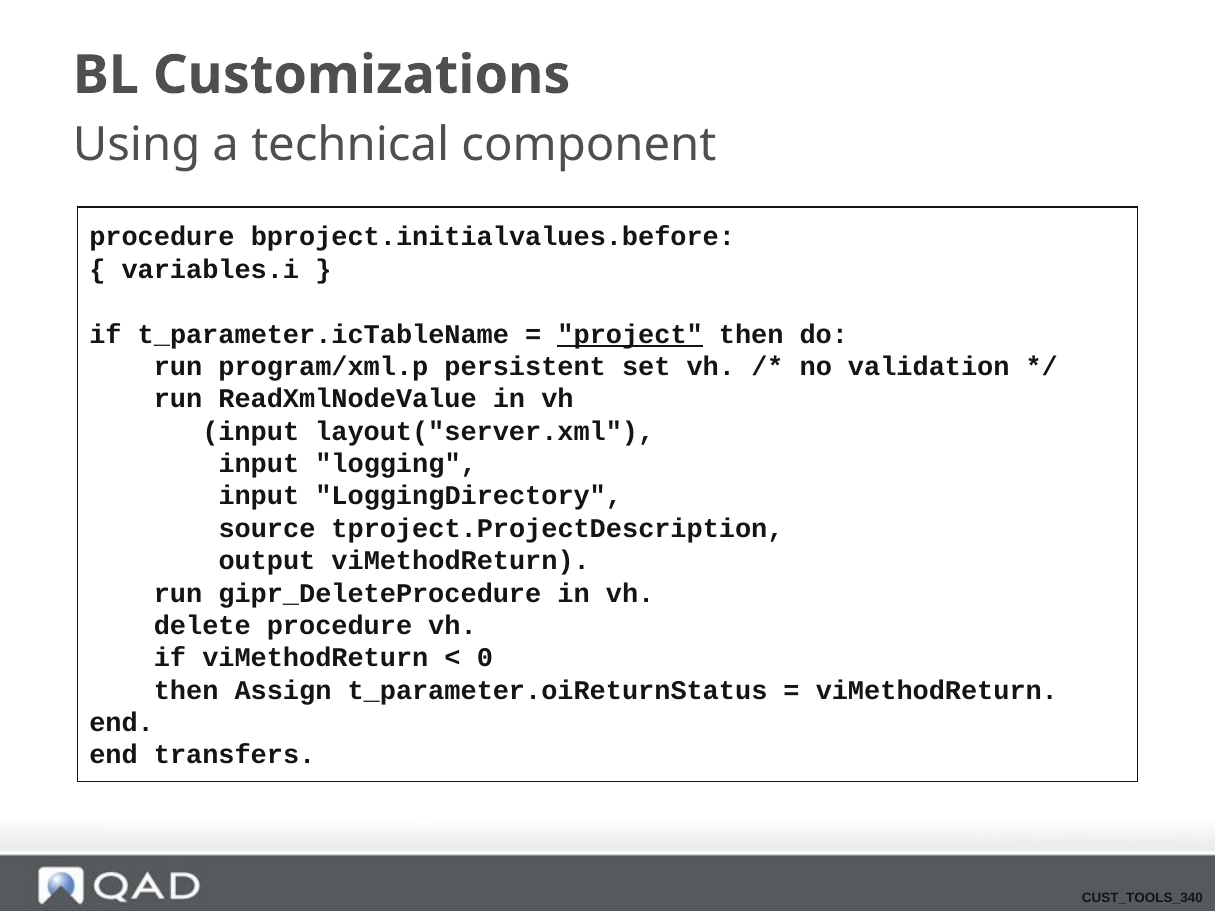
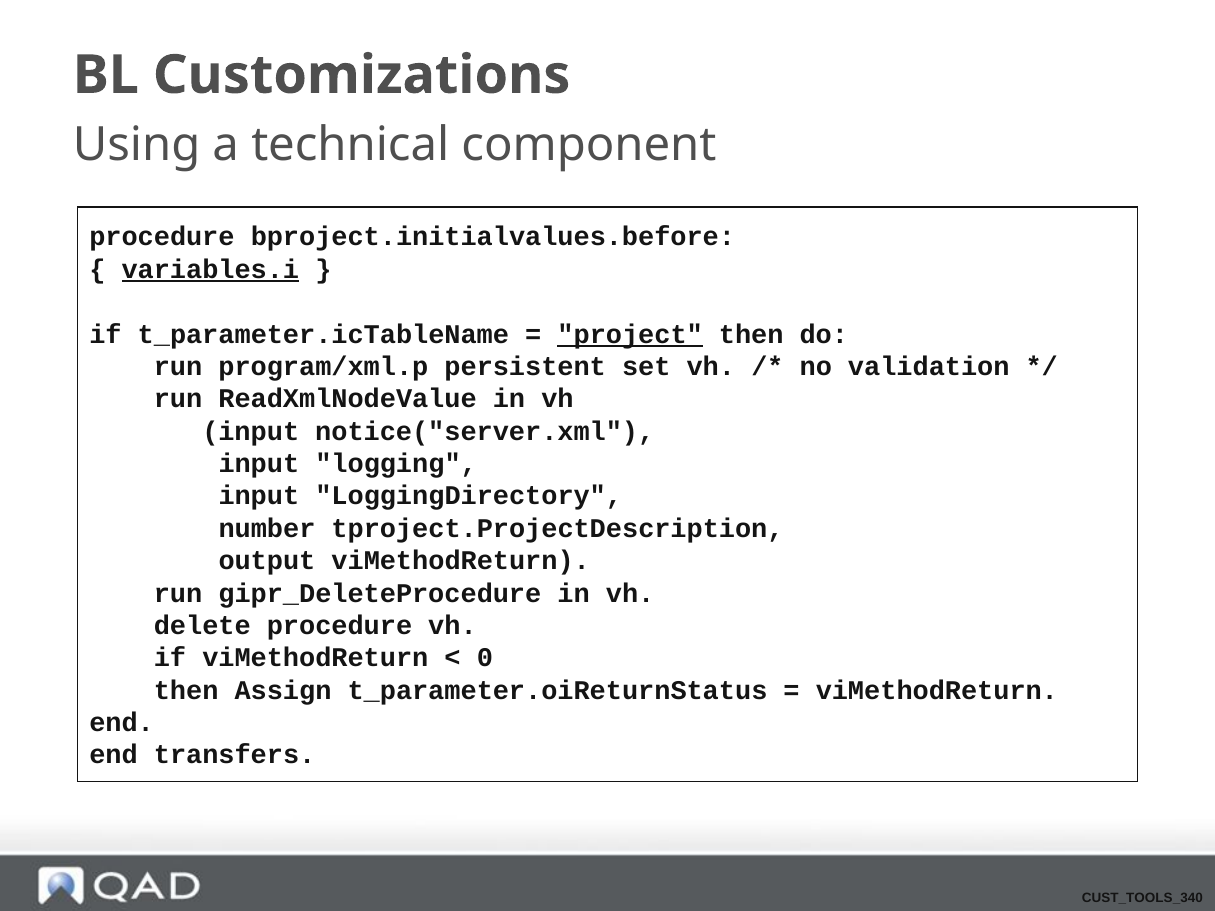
variables.i underline: none -> present
layout("server.xml: layout("server.xml -> notice("server.xml
source: source -> number
